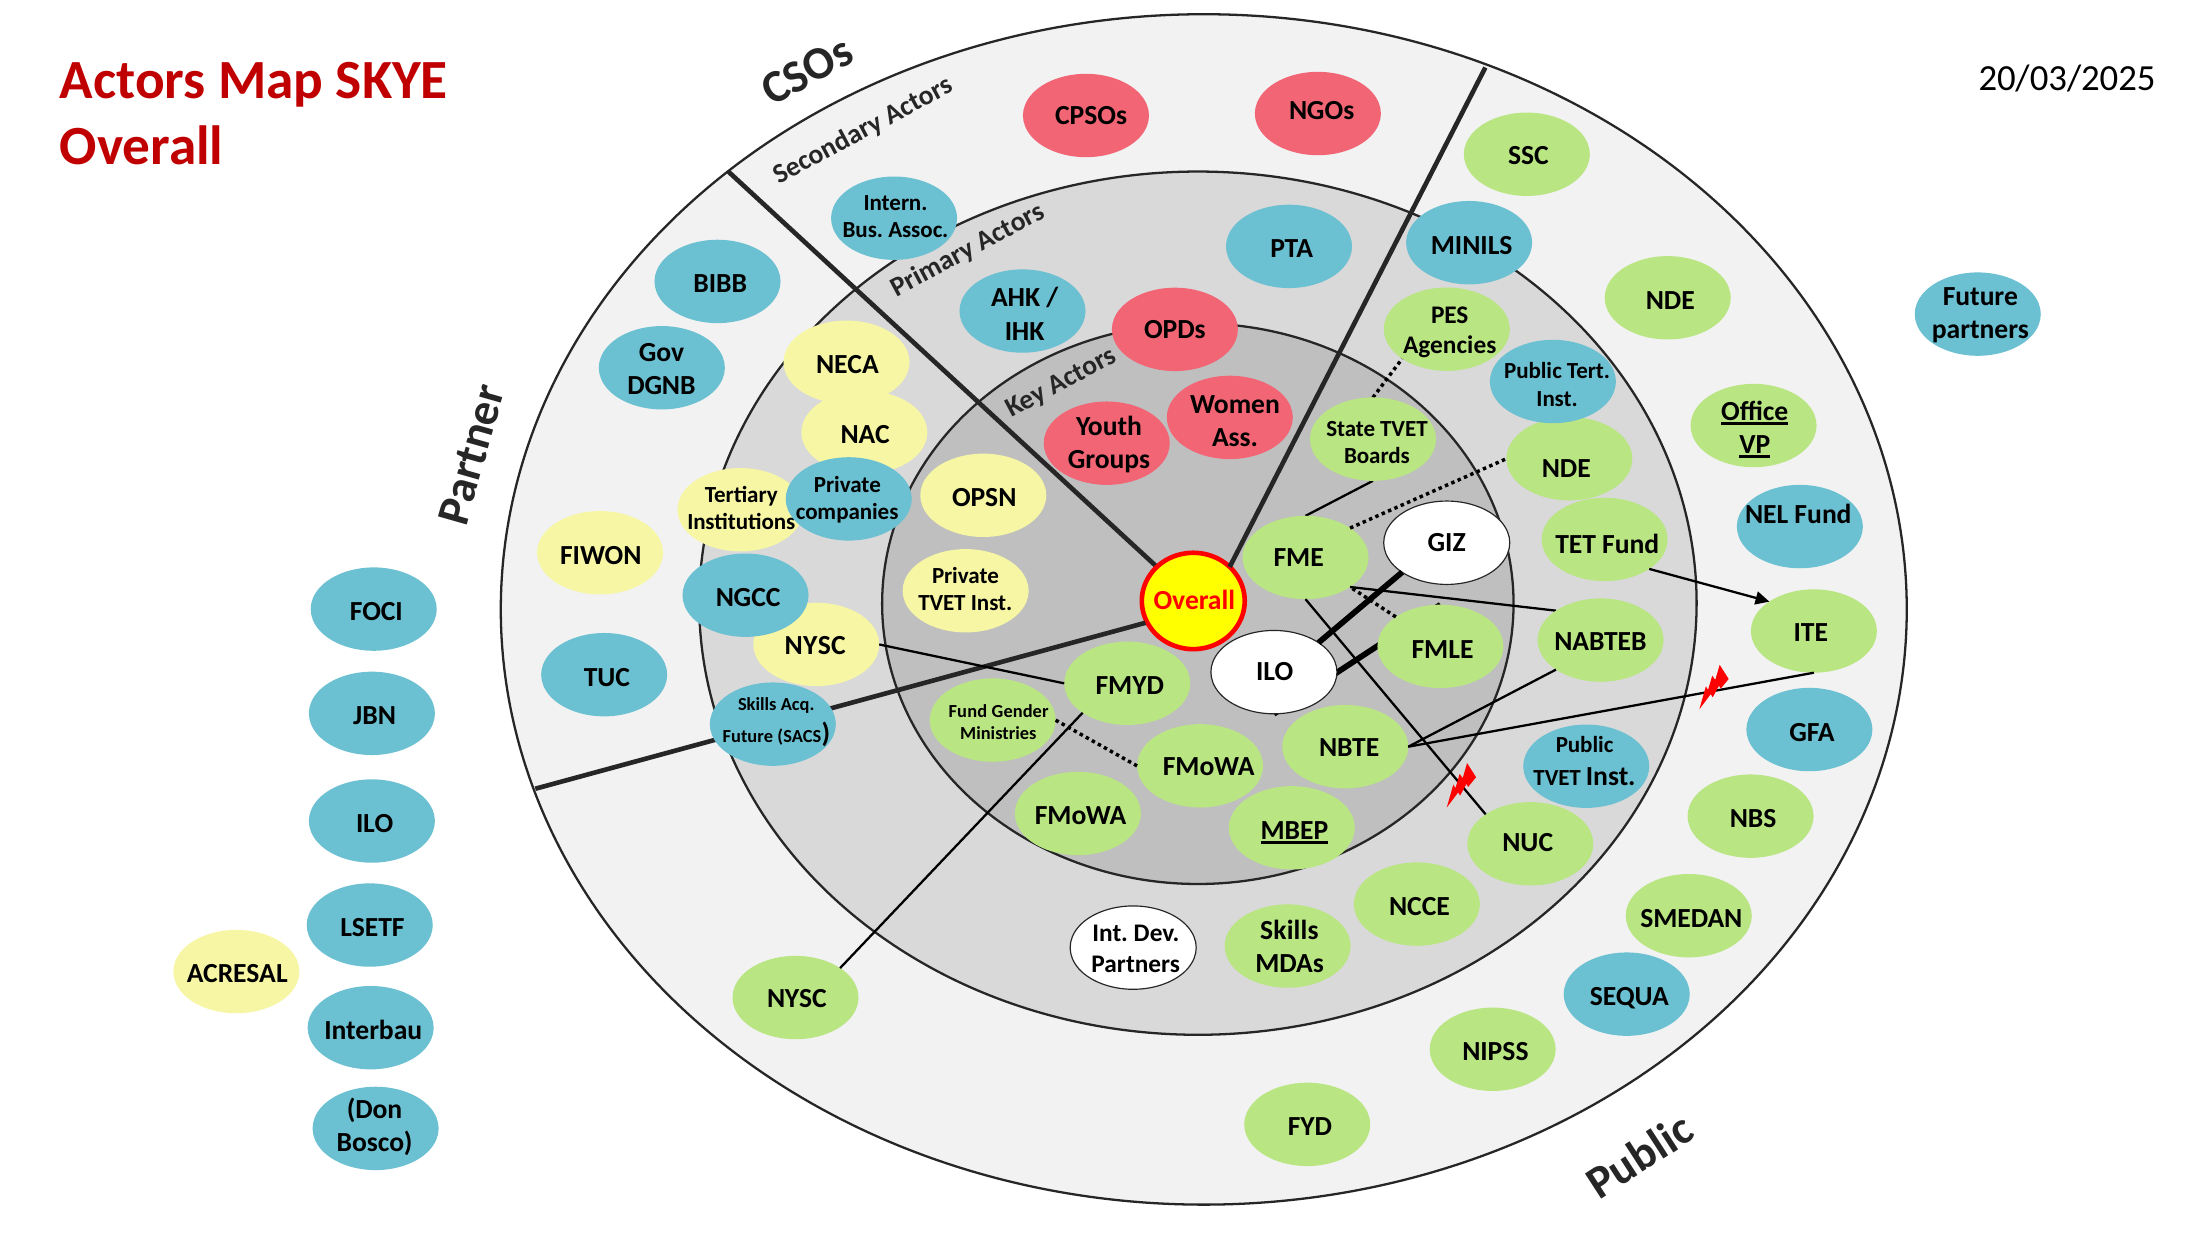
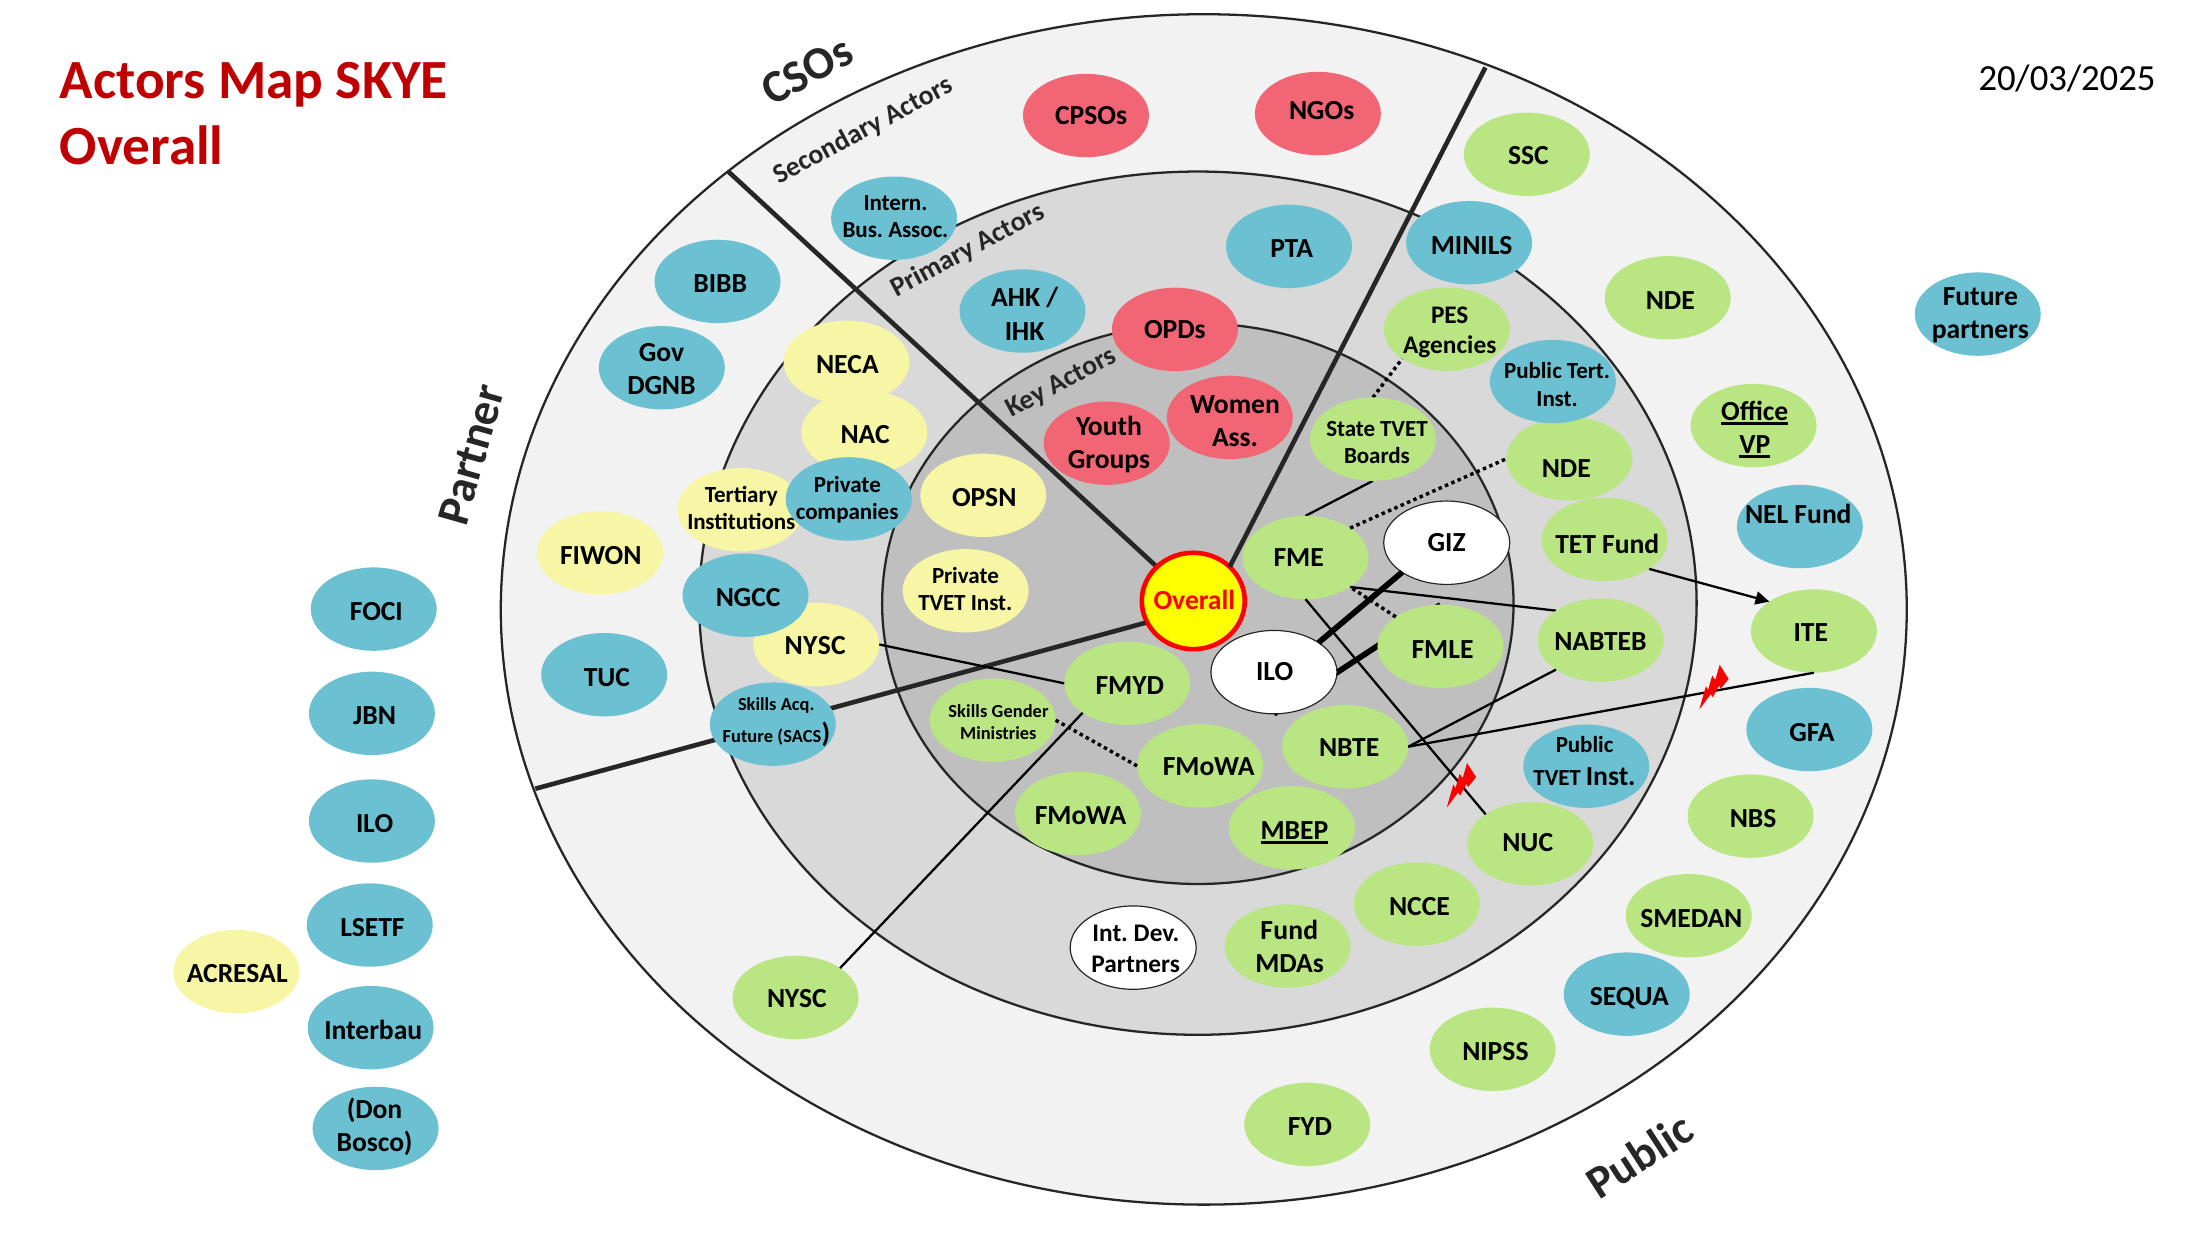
Fund at (968, 712): Fund -> Skills
Skills at (1289, 931): Skills -> Fund
